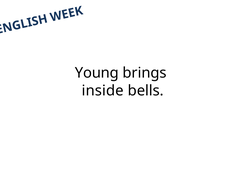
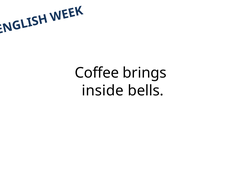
Young: Young -> Coffee
